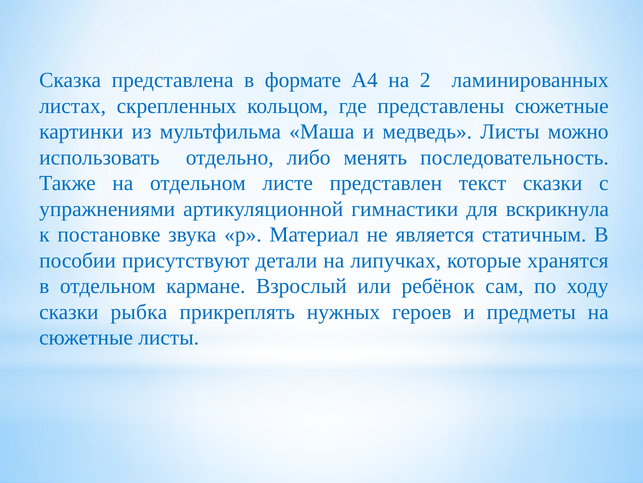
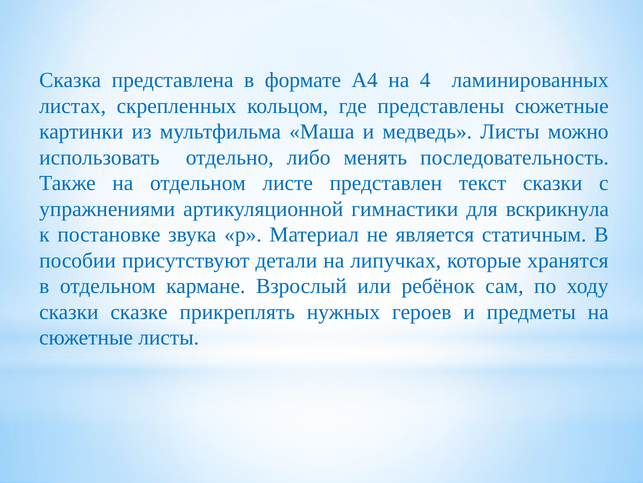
2: 2 -> 4
рыбка: рыбка -> сказке
